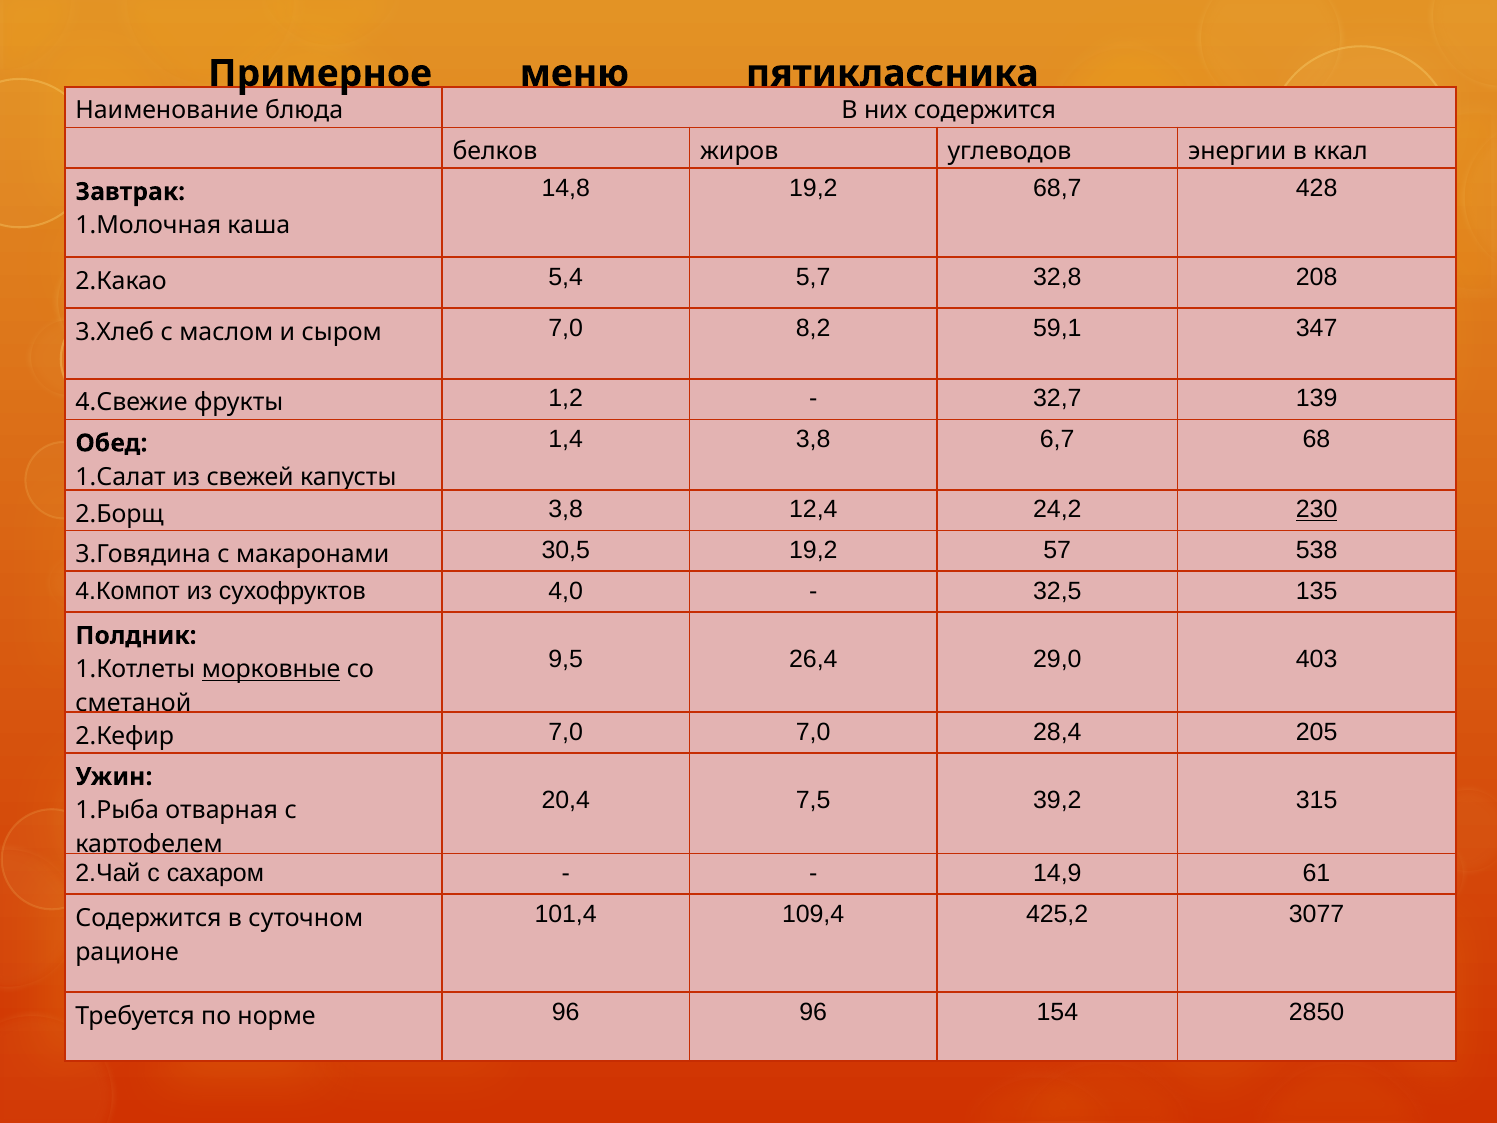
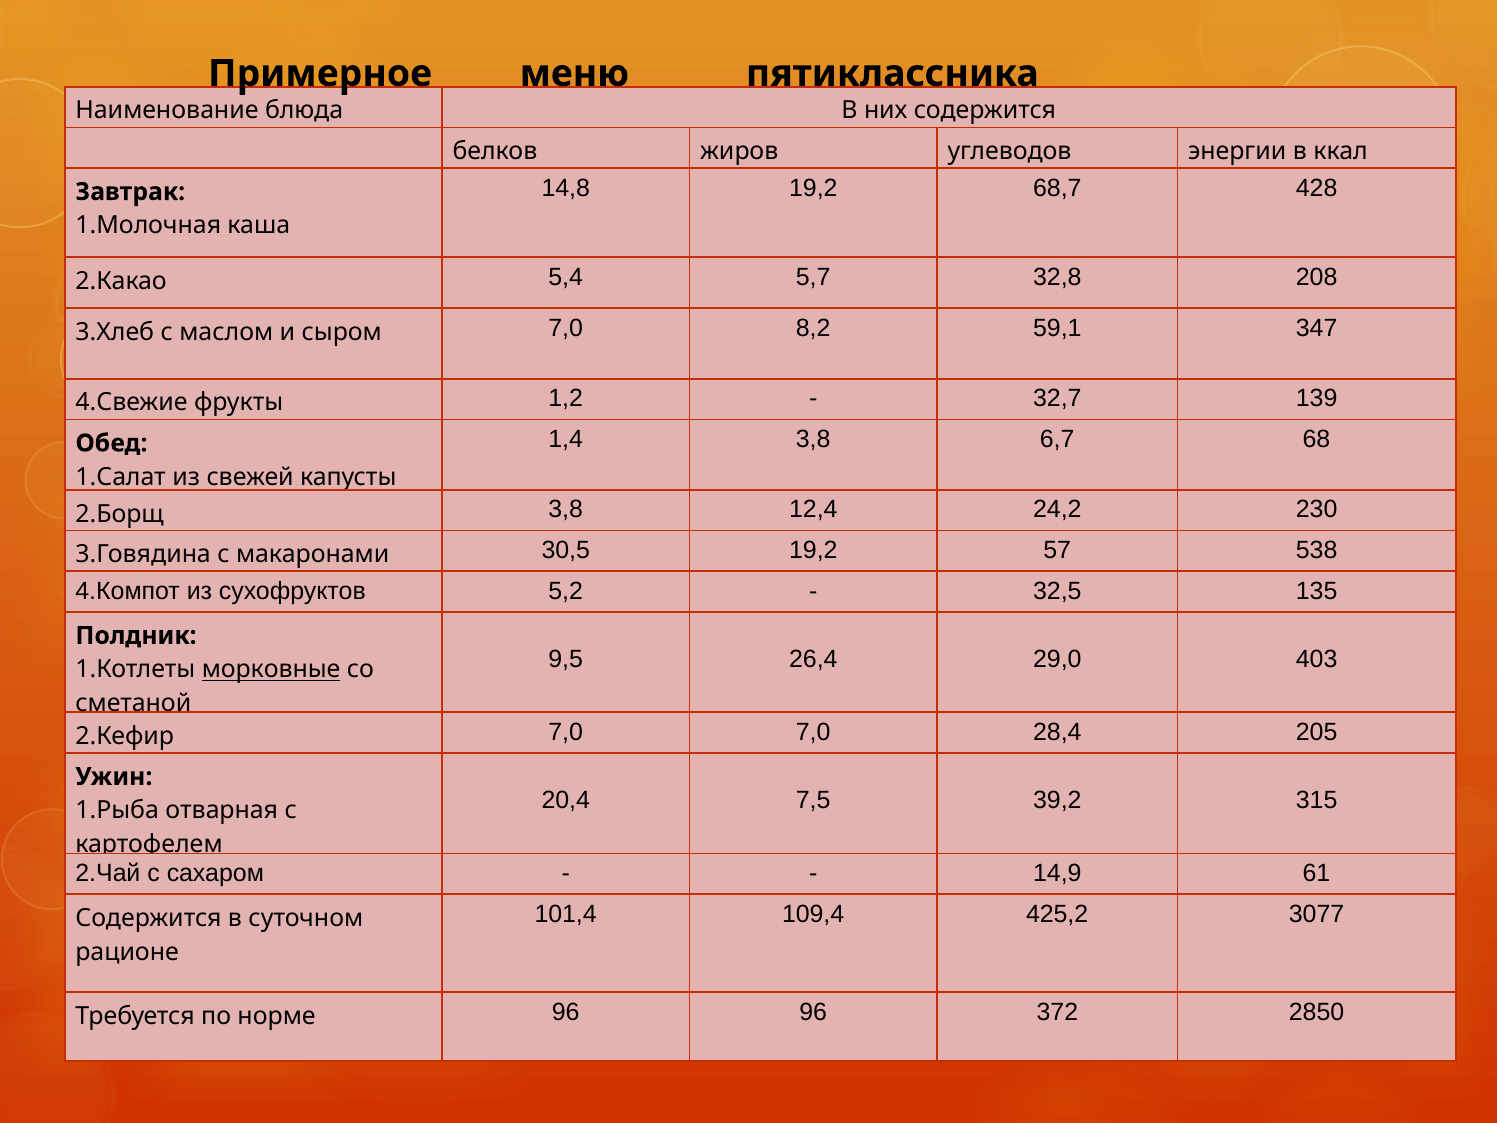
230 underline: present -> none
4,0: 4,0 -> 5,2
154: 154 -> 372
